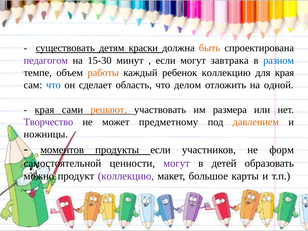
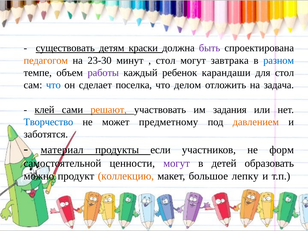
быть colour: orange -> purple
педагогом colour: purple -> orange
15-30: 15-30 -> 23-30
если at (166, 60): если -> стол
работы colour: orange -> purple
ребенок коллекцию: коллекцию -> карандаши
для края: края -> стол
область: область -> поселка
одной: одной -> задача
края at (44, 110): края -> клей
размера: размера -> задания
Творчество colour: purple -> blue
ножницы: ножницы -> заботятся
моментов: моментов -> материал
коллекцию at (126, 176) colour: purple -> orange
карты: карты -> лепку
